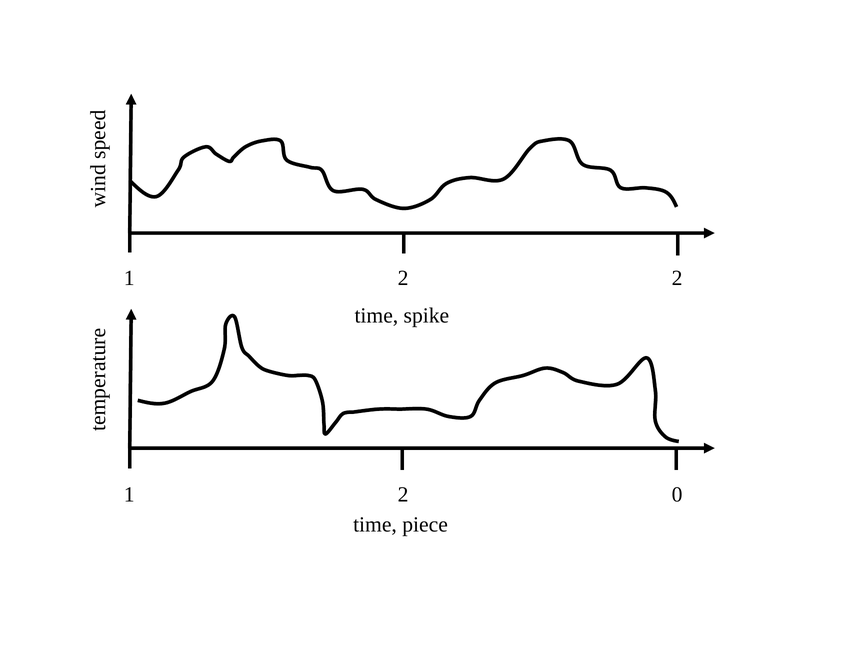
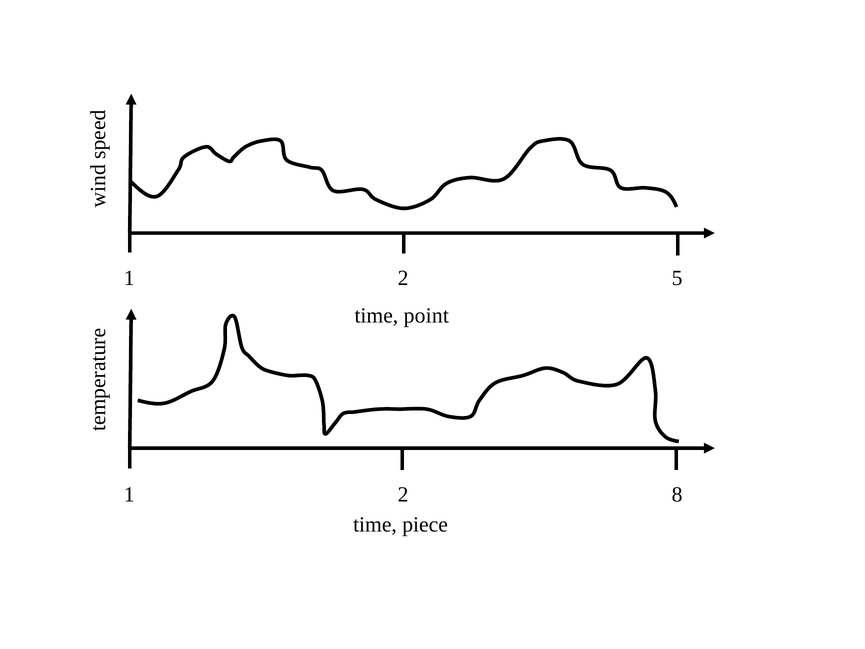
2 2: 2 -> 5
spike: spike -> point
0: 0 -> 8
